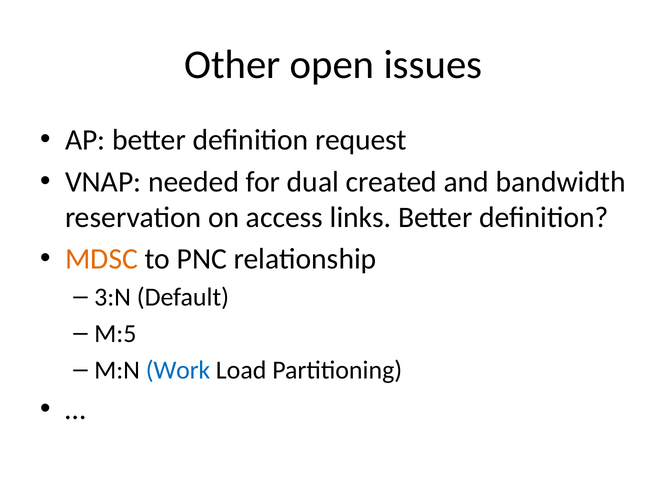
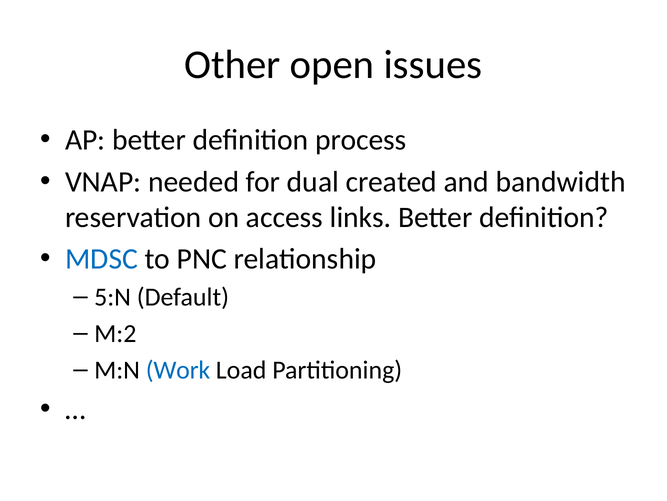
request: request -> process
MDSC colour: orange -> blue
3:N: 3:N -> 5:N
M:5: M:5 -> M:2
